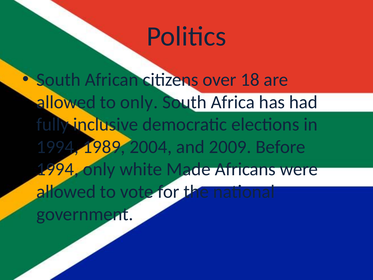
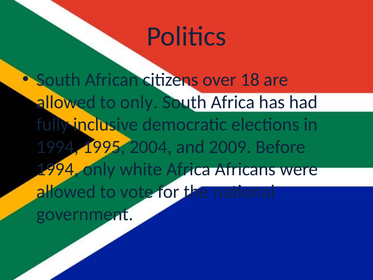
1989: 1989 -> 1995
white Made: Made -> Africa
